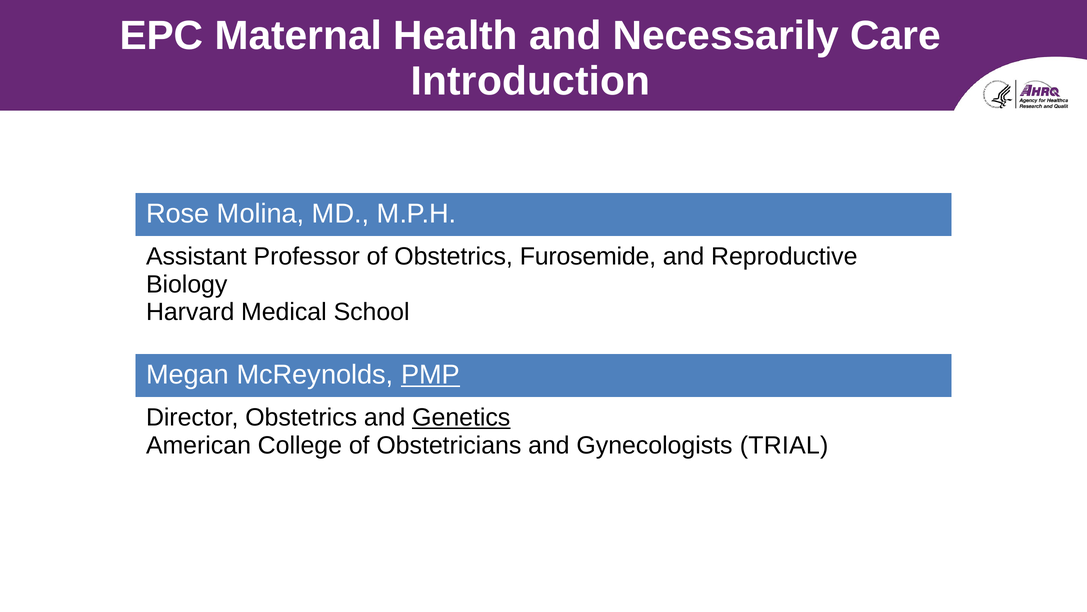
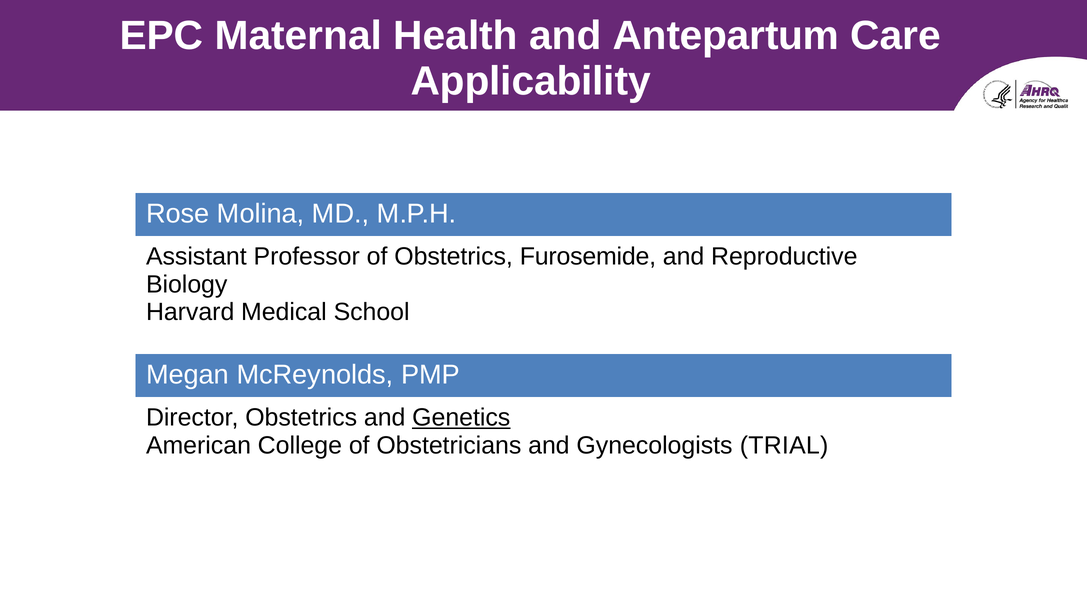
Necessarily: Necessarily -> Antepartum
Introduction: Introduction -> Applicability
PMP underline: present -> none
